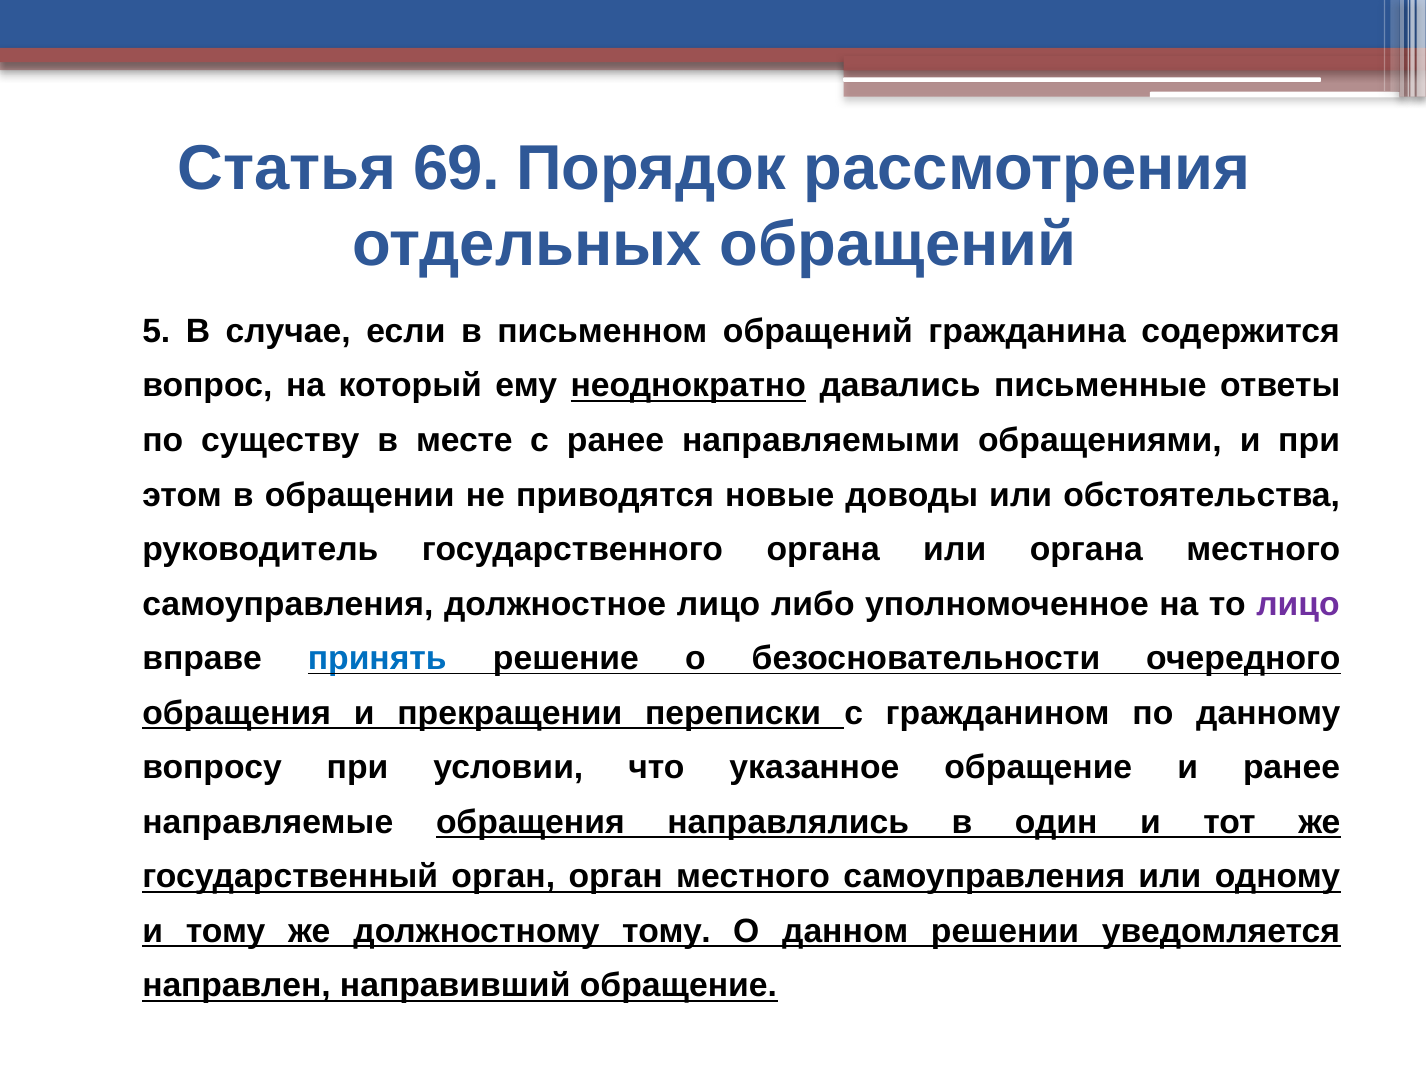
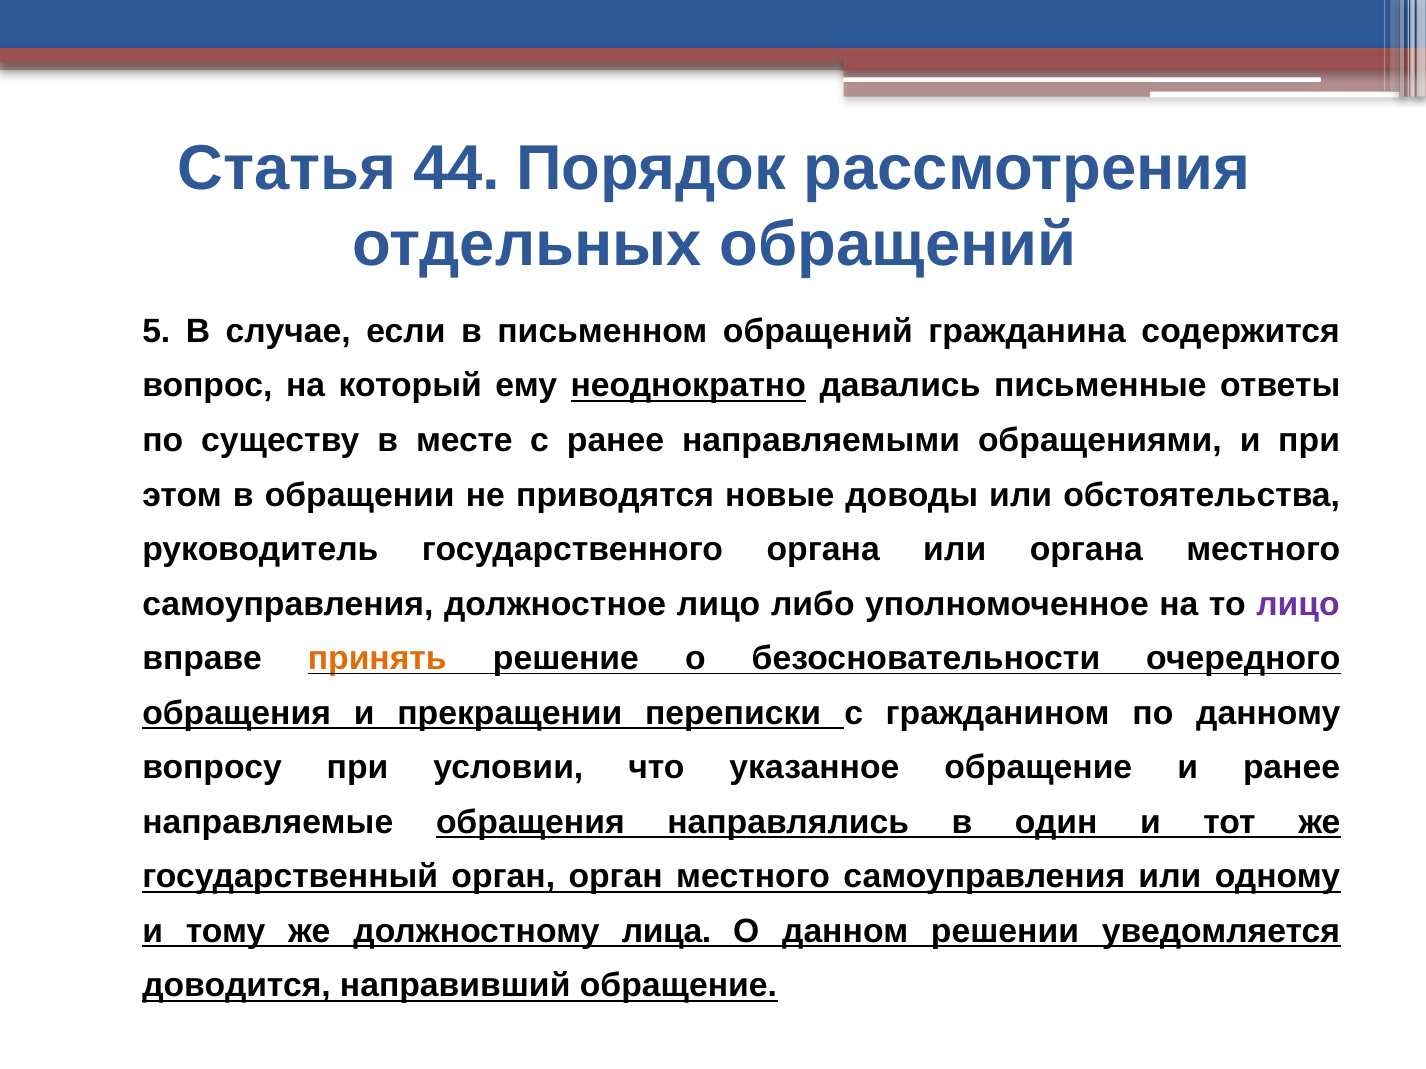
69: 69 -> 44
принять colour: blue -> orange
должностному тому: тому -> лица
направлен: направлен -> доводится
